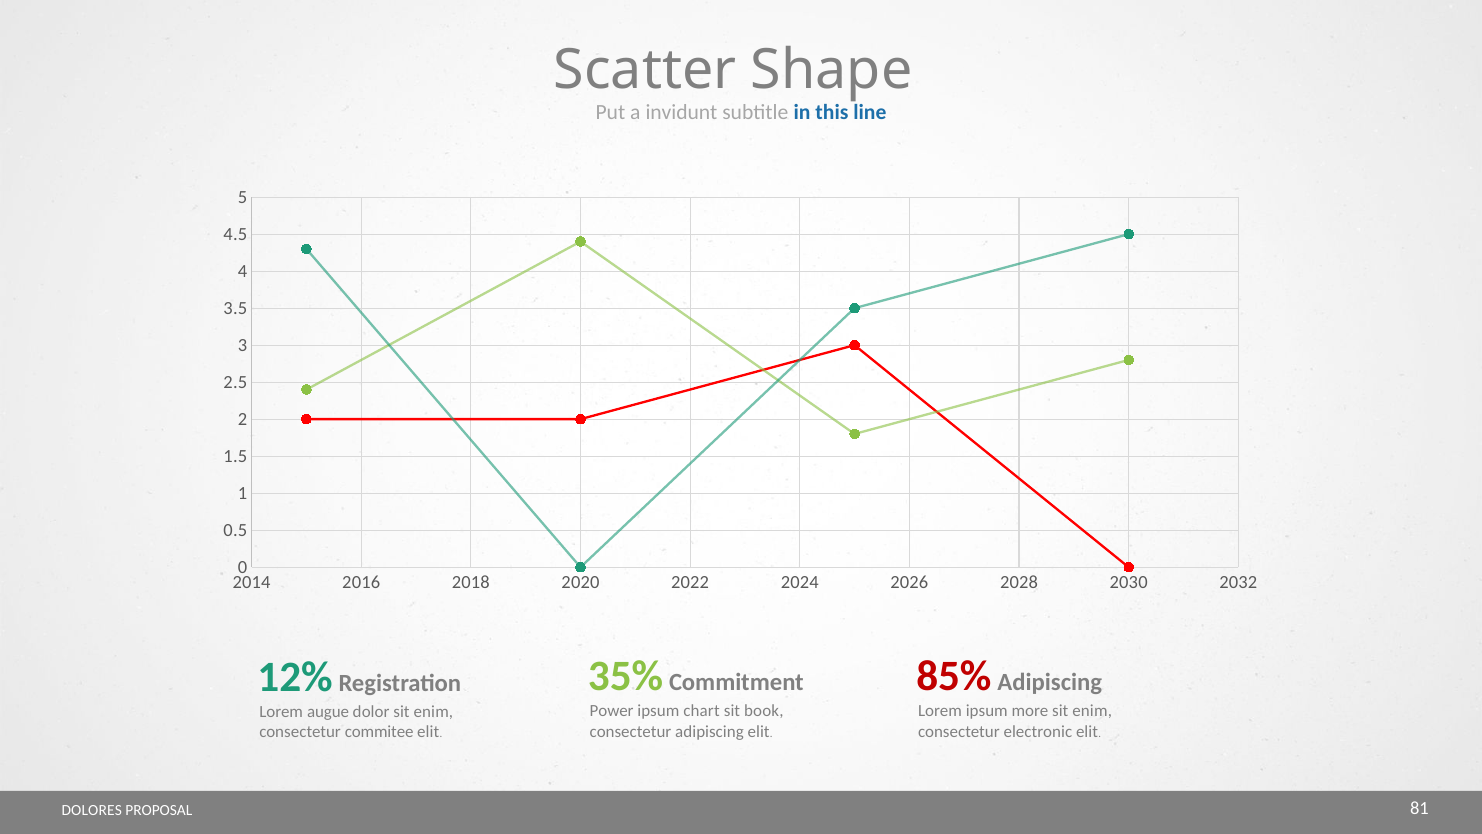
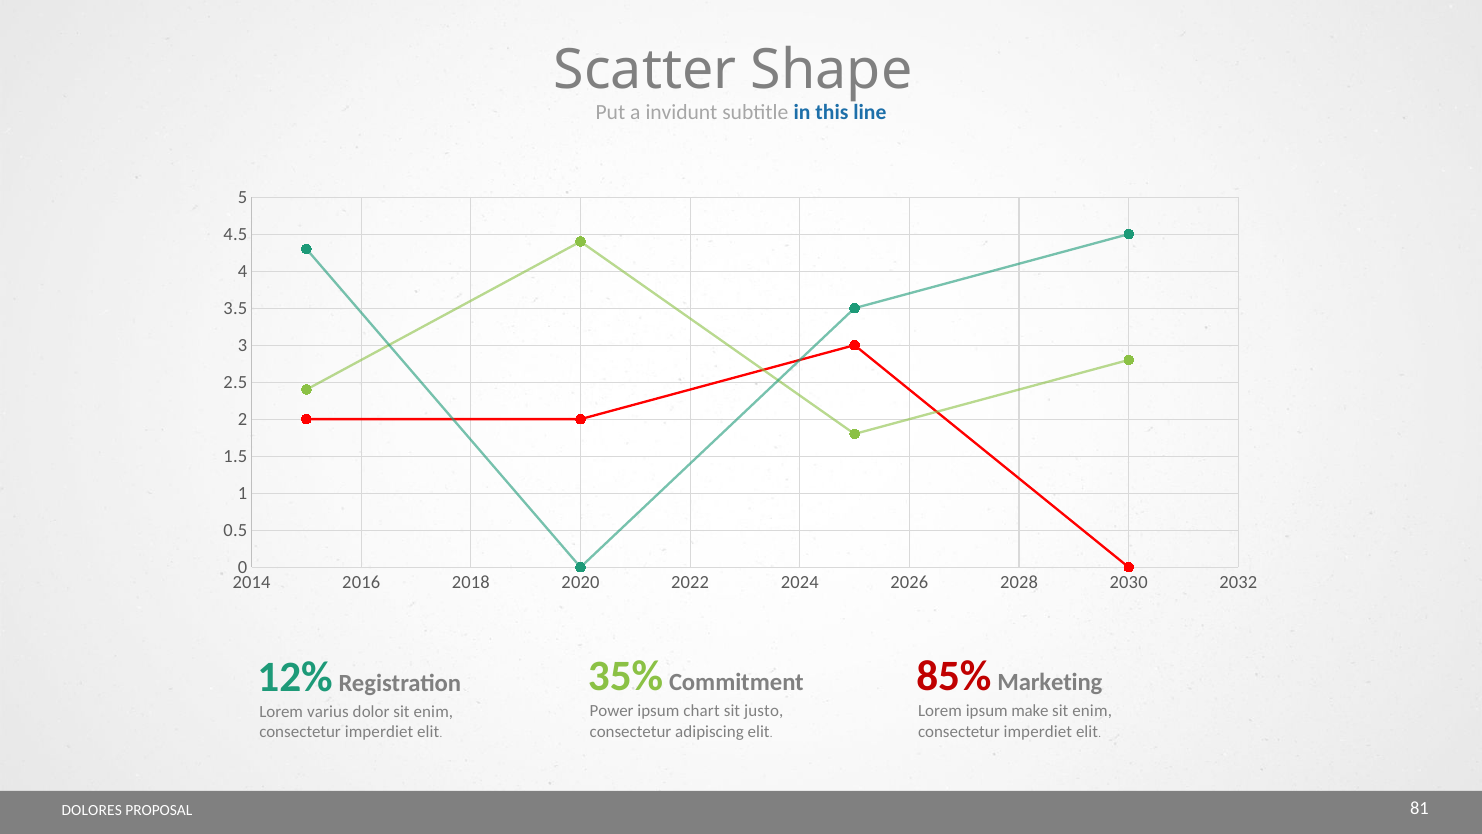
85% Adipiscing: Adipiscing -> Marketing
book: book -> justo
more: more -> make
augue: augue -> varius
electronic at (1038, 731): electronic -> imperdiet
commitee at (379, 732): commitee -> imperdiet
